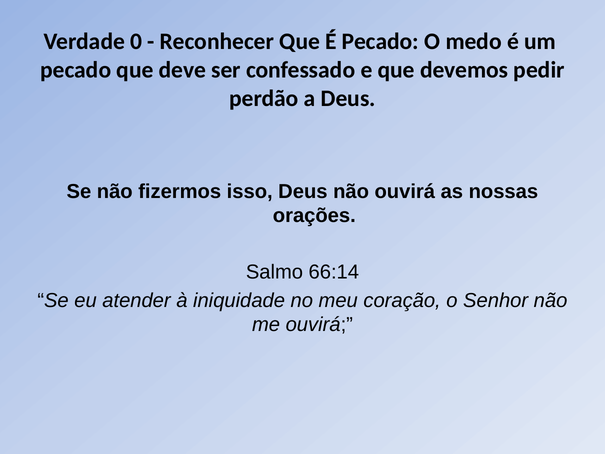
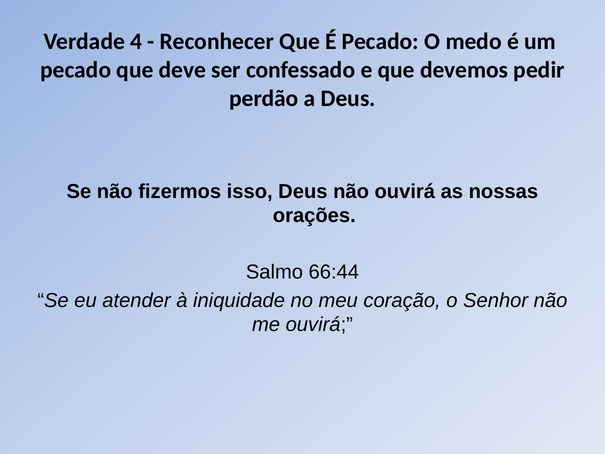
0: 0 -> 4
66:14: 66:14 -> 66:44
